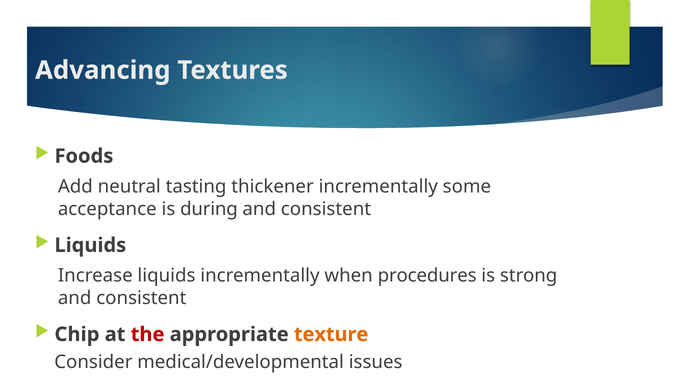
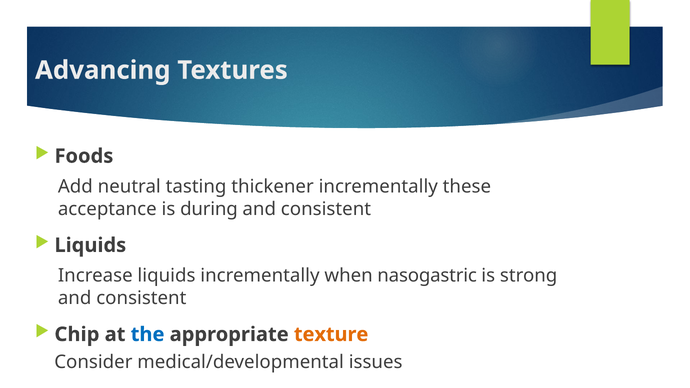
some: some -> these
procedures: procedures -> nasogastric
the colour: red -> blue
